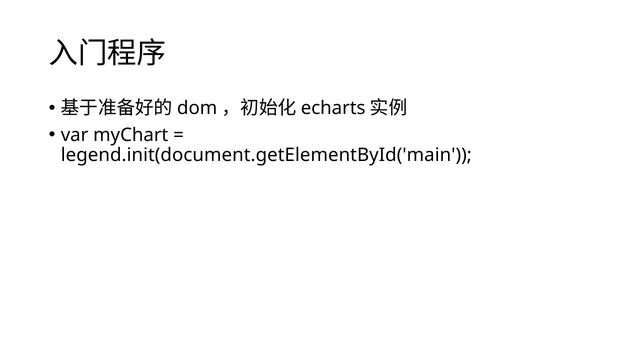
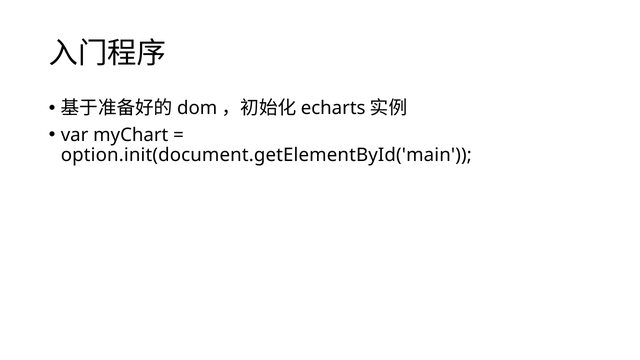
legend.init(document.getElementById('main: legend.init(document.getElementById('main -> option.init(document.getElementById('main
